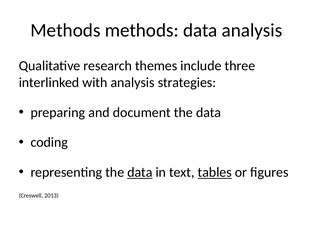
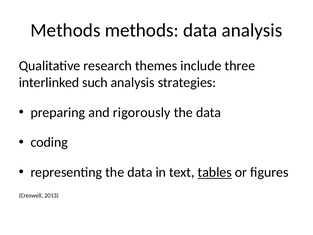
with: with -> such
document: document -> rigorously
data at (140, 172) underline: present -> none
